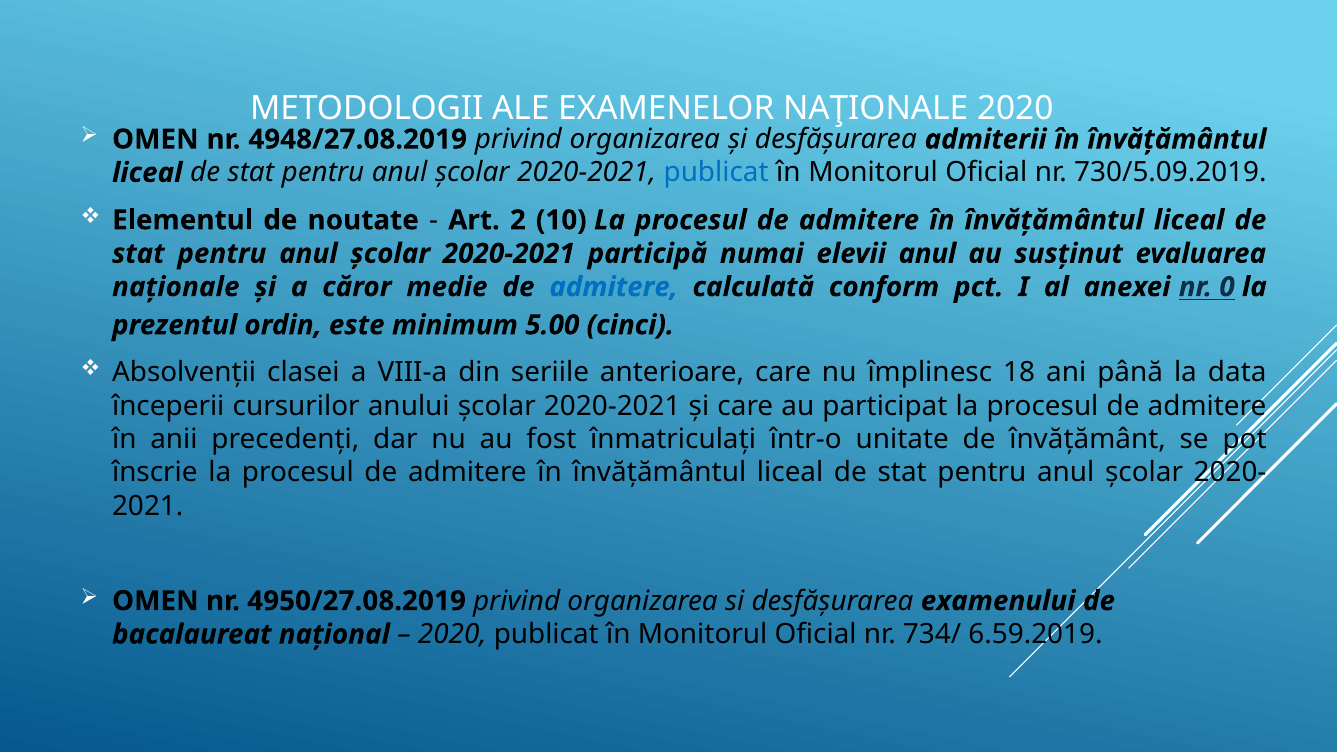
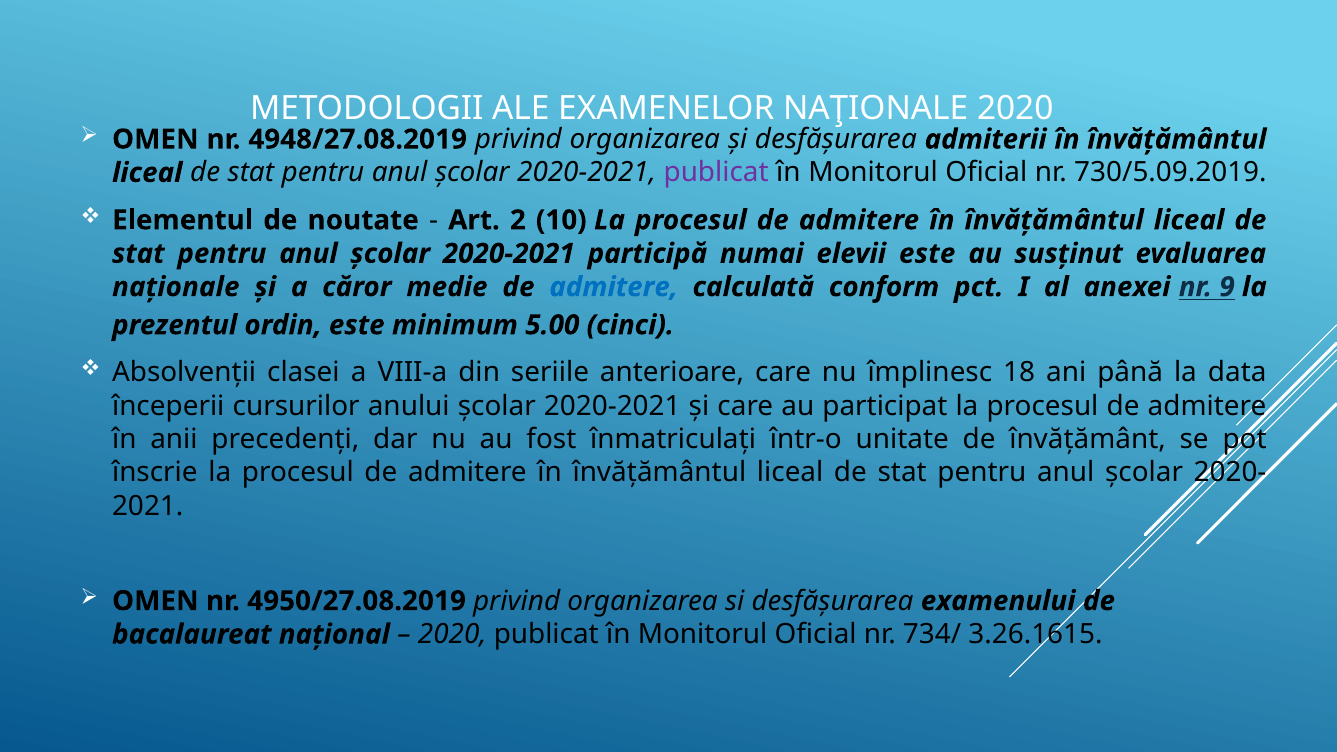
publicat at (716, 173) colour: blue -> purple
elevii anul: anul -> este
0: 0 -> 9
6.59.2019: 6.59.2019 -> 3.26.1615
